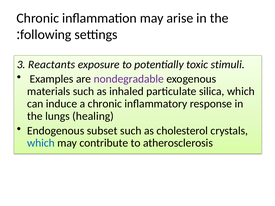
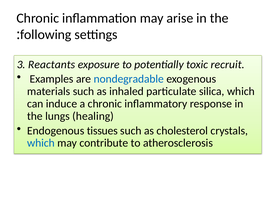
stimuli: stimuli -> recruit
nondegradable colour: purple -> blue
subset: subset -> tissues
